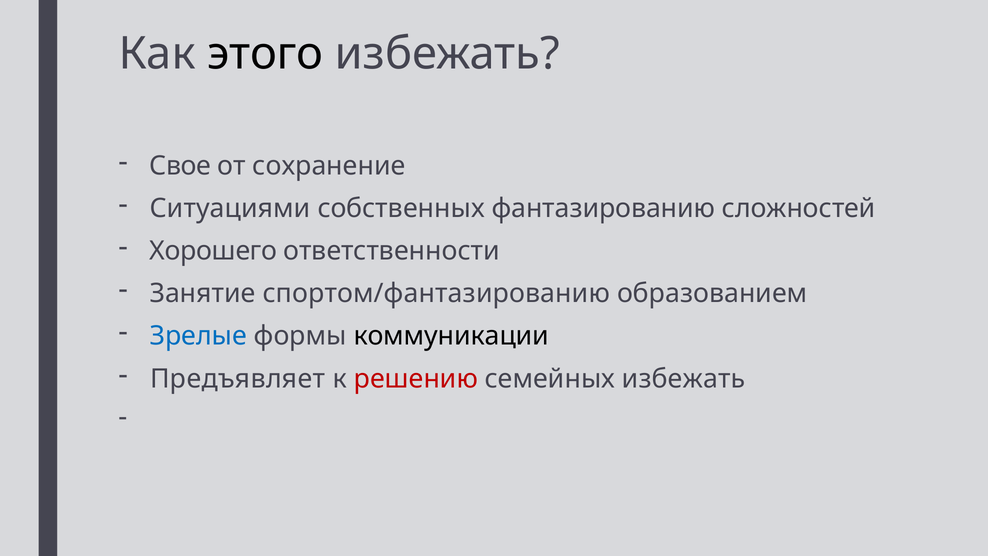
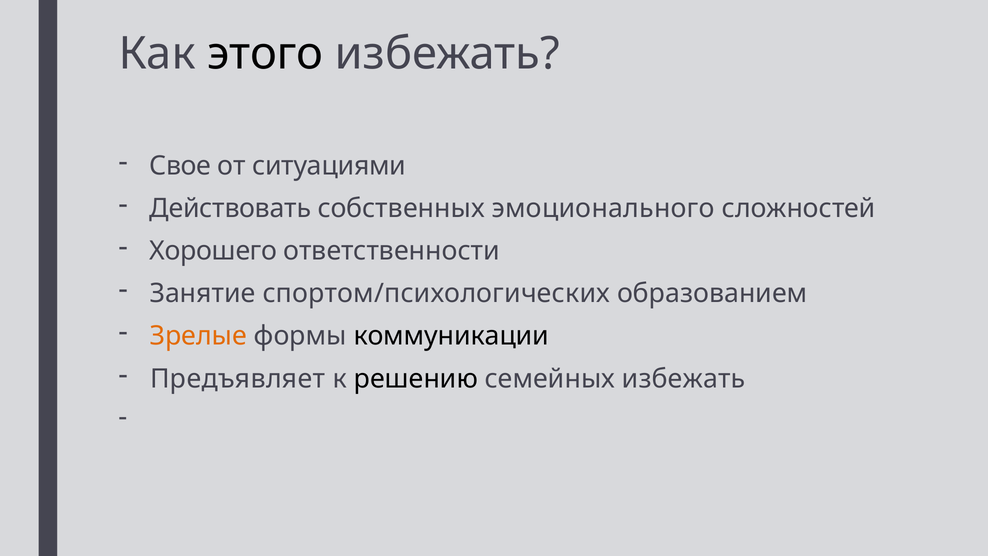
сохранение: сохранение -> ситуациями
Ситуациями: Ситуациями -> Действовать
фантазированию: фантазированию -> эмоционального
спортом/фантазированию: спортом/фантазированию -> спортом/психологических
Зрелые colour: blue -> orange
решению colour: red -> black
